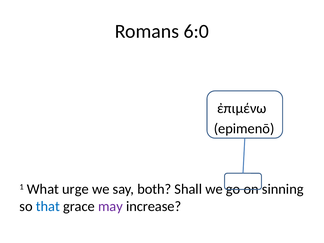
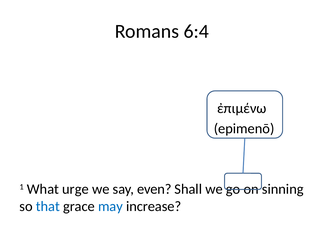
6:0: 6:0 -> 6:4
both: both -> even
may colour: purple -> blue
